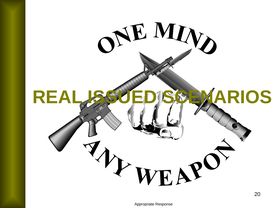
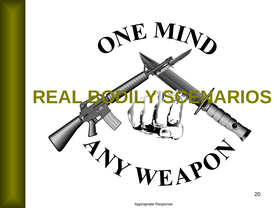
ISSUED: ISSUED -> BODILY
